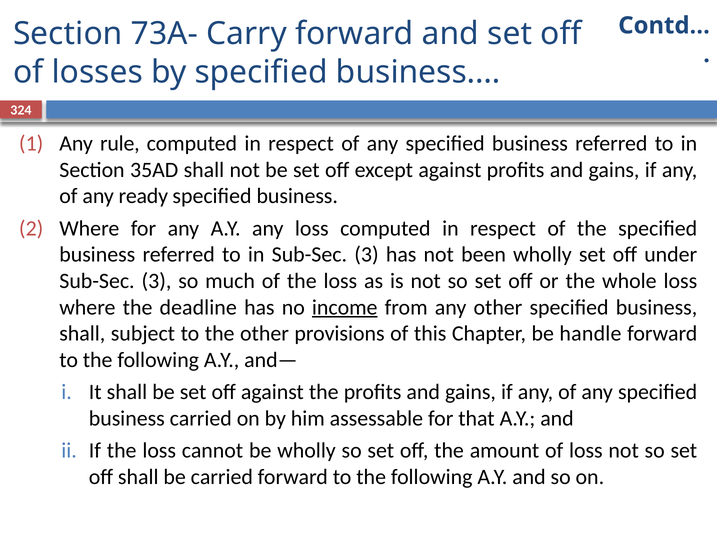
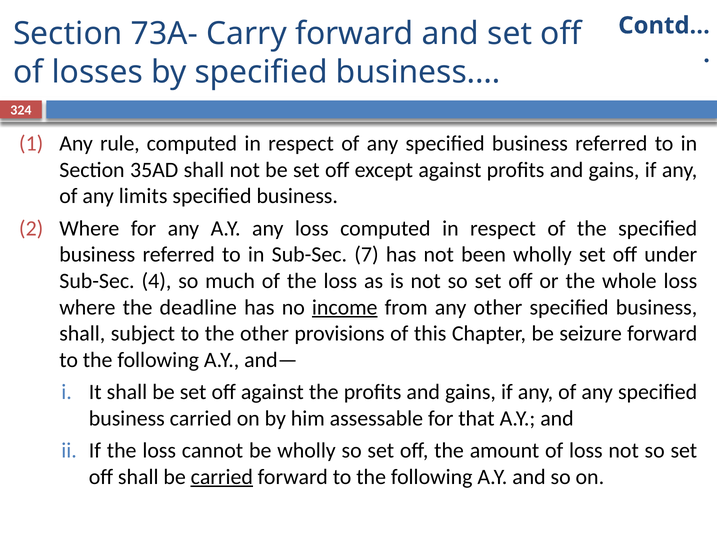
ready: ready -> limits
in Sub-Sec 3: 3 -> 7
3 at (156, 281): 3 -> 4
handle: handle -> seizure
carried at (222, 477) underline: none -> present
